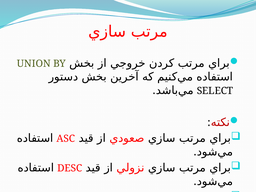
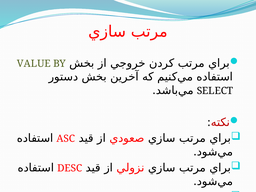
UNION: UNION -> VALUE
